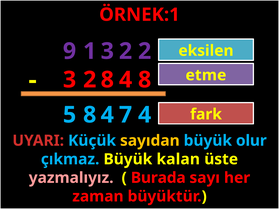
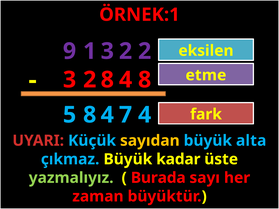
olur: olur -> alta
kalan: kalan -> kadar
yazmalıyız colour: pink -> light green
